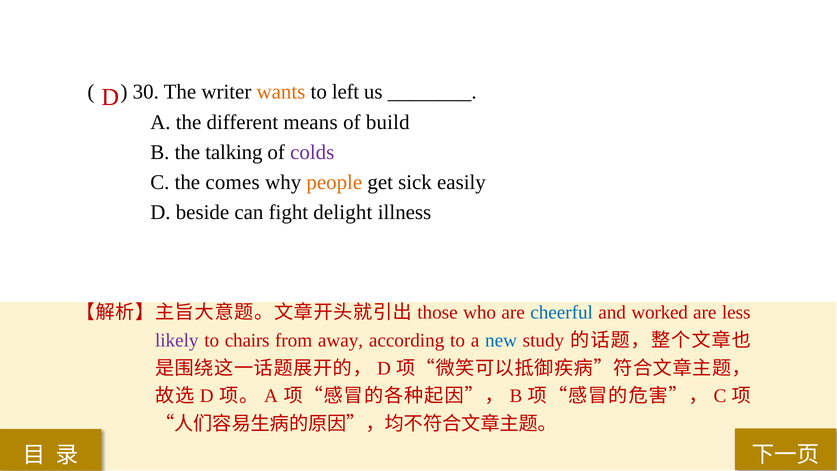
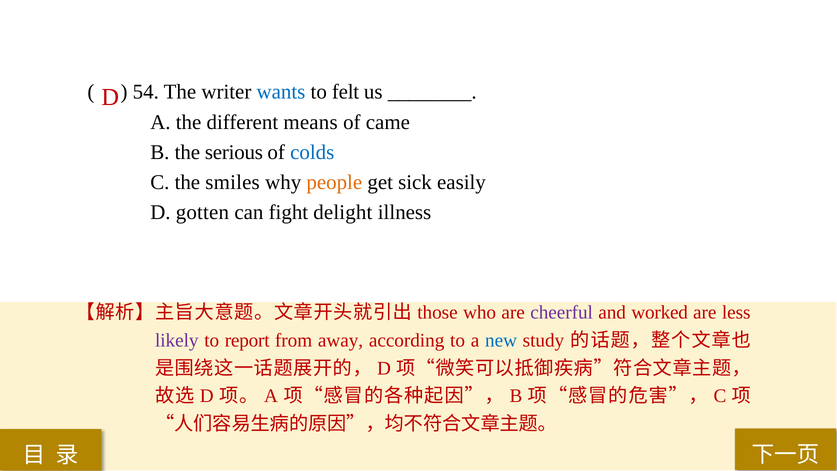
30: 30 -> 54
wants colour: orange -> blue
left: left -> felt
build: build -> came
talking: talking -> serious
colds colour: purple -> blue
comes: comes -> smiles
beside: beside -> gotten
cheerful colour: blue -> purple
chairs: chairs -> report
